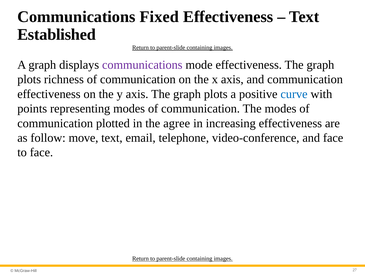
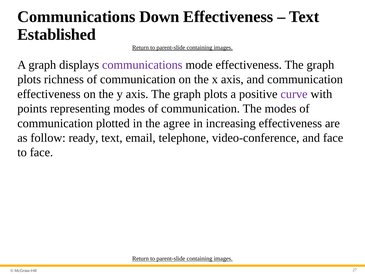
Fixed: Fixed -> Down
curve colour: blue -> purple
move: move -> ready
